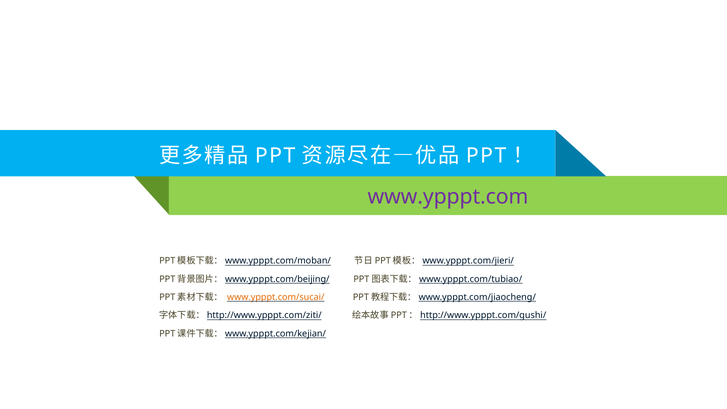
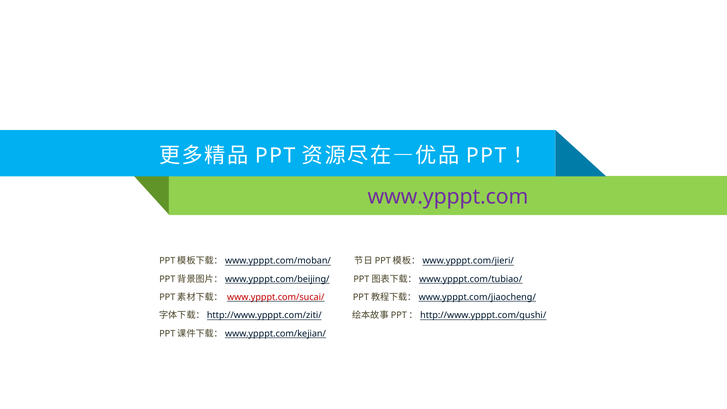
www.ypppt.com/sucai/ colour: orange -> red
